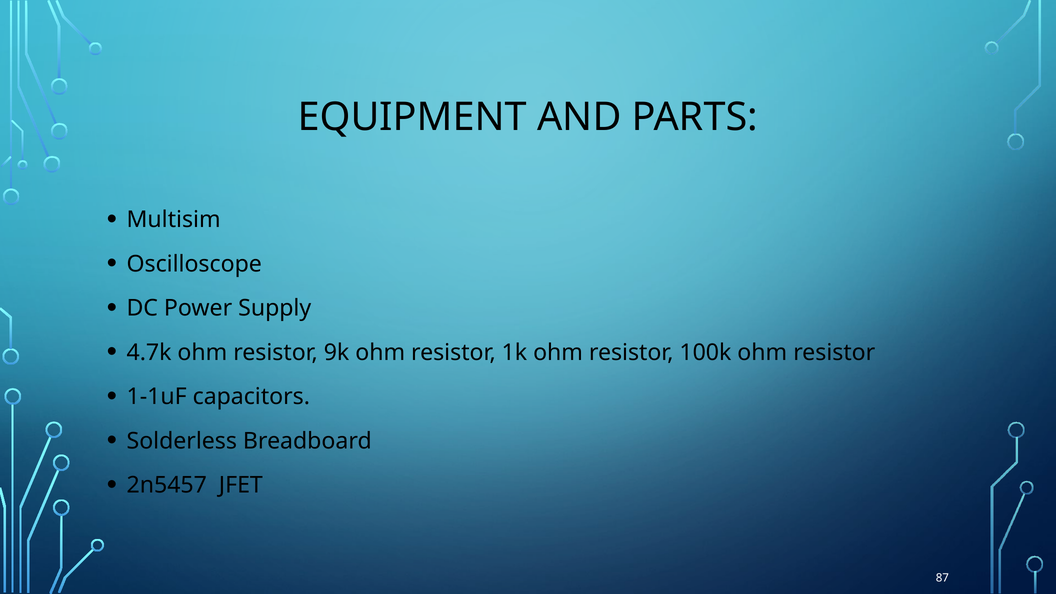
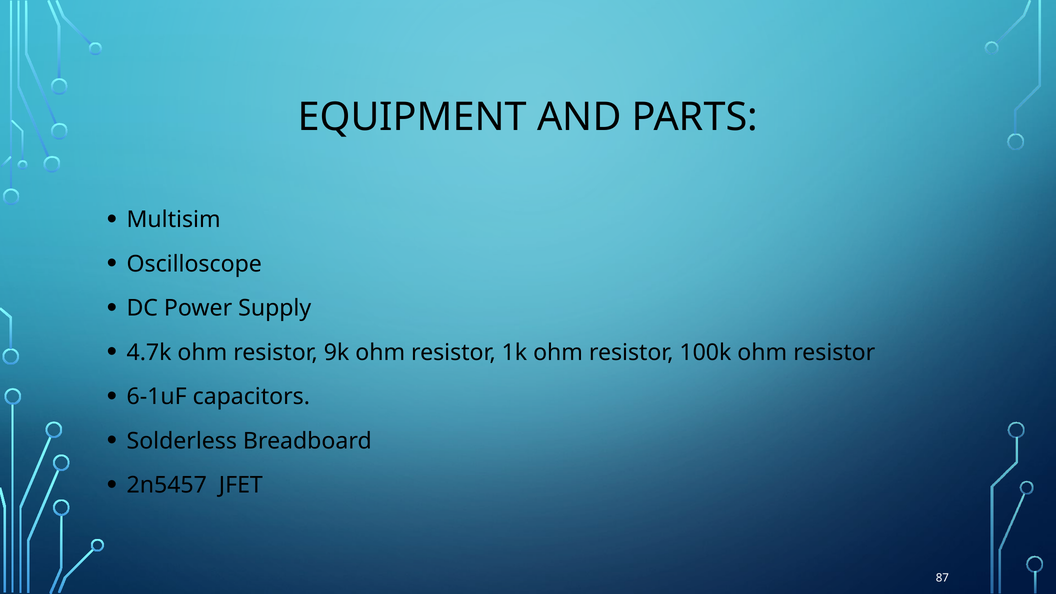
1-1uF: 1-1uF -> 6-1uF
